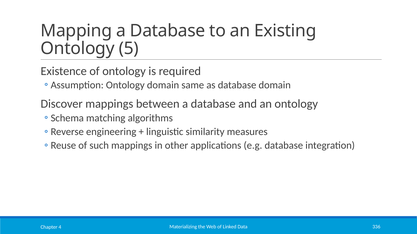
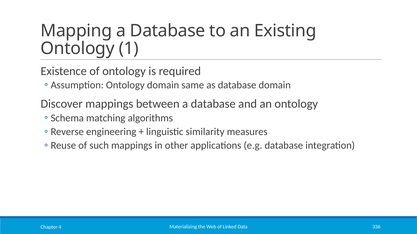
5: 5 -> 1
